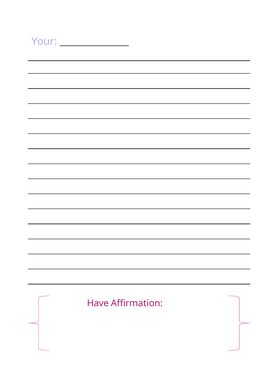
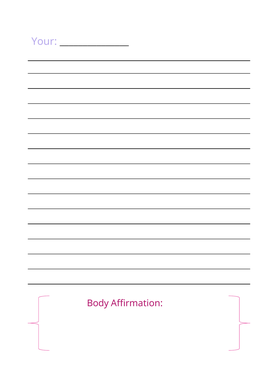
Have: Have -> Body
